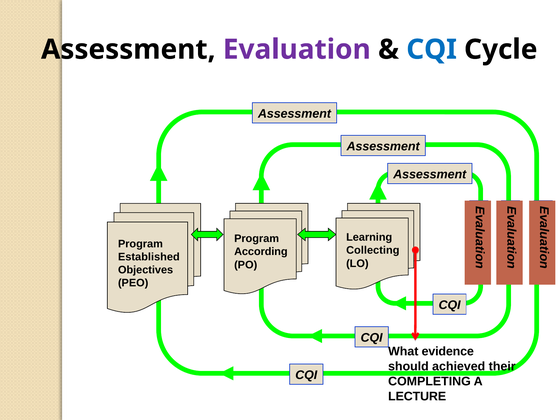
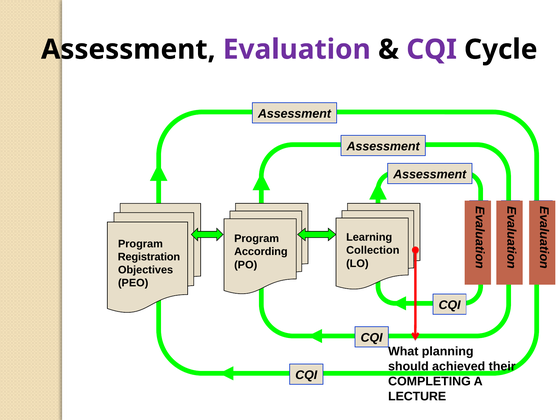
CQI at (432, 49) colour: blue -> purple
Collecting: Collecting -> Collection
Established: Established -> Registration
evidence: evidence -> planning
